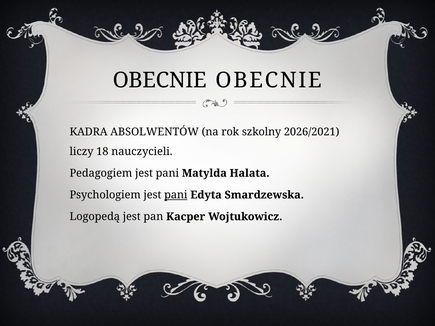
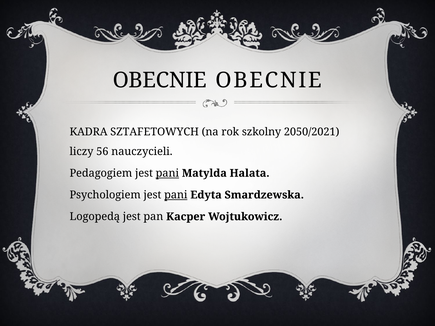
ABSOLWENTÓW: ABSOLWENTÓW -> SZTAFETOWYCH
2026/2021: 2026/2021 -> 2050/2021
18: 18 -> 56
pani at (167, 173) underline: none -> present
